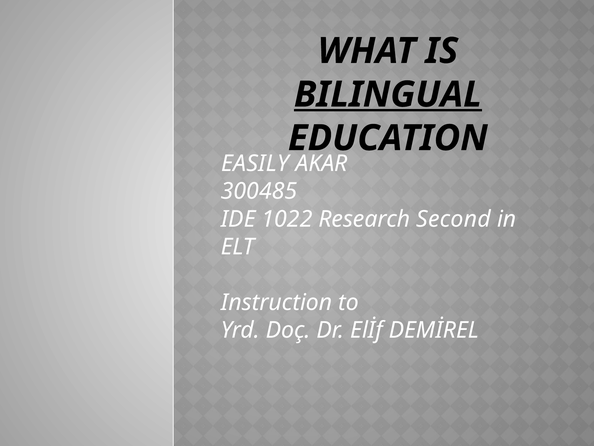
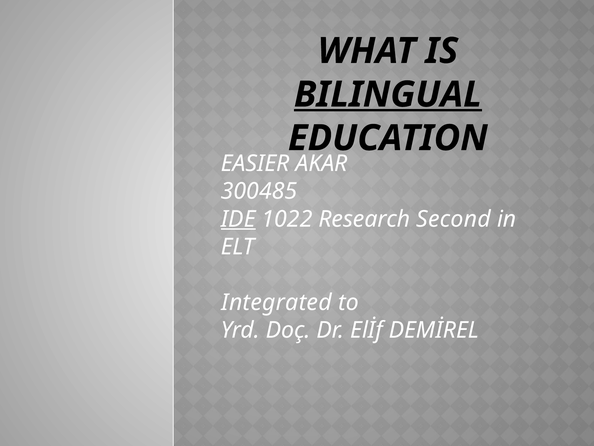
EASILY: EASILY -> EASIER
IDE underline: none -> present
Instruction: Instruction -> Integrated
